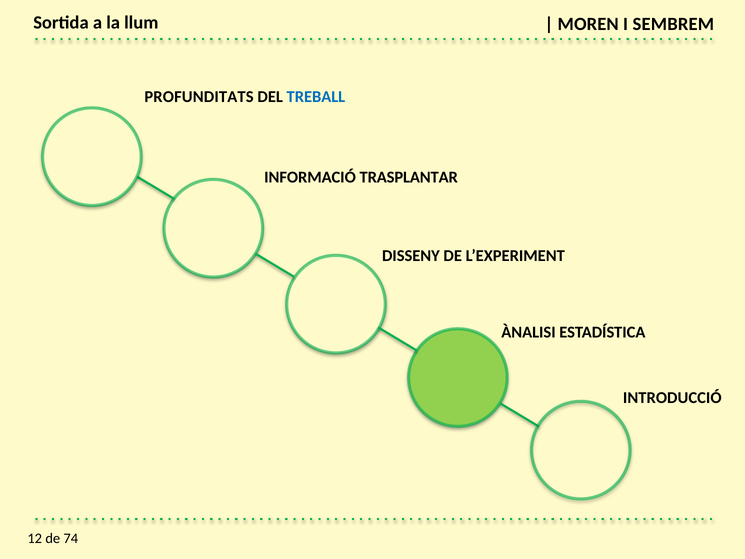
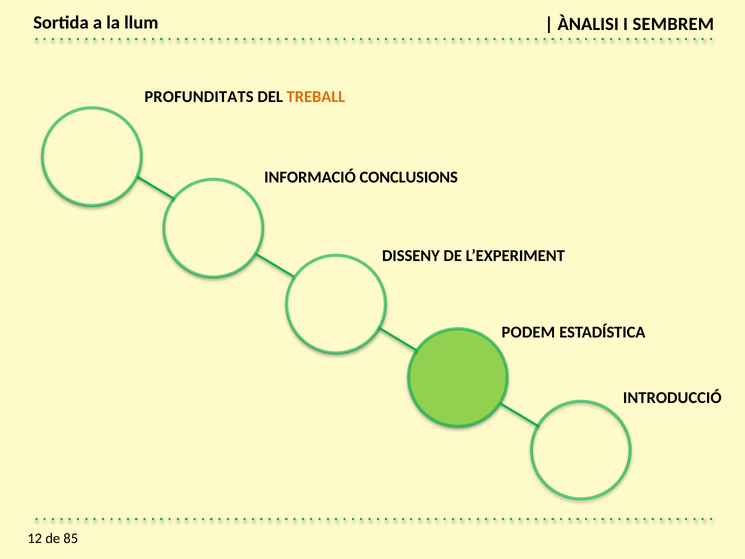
MOREN: MOREN -> ÀNALISI
TREBALL colour: blue -> orange
TRASPLANTAR: TRASPLANTAR -> CONCLUSIONS
ÀNALISI: ÀNALISI -> PODEM
74: 74 -> 85
